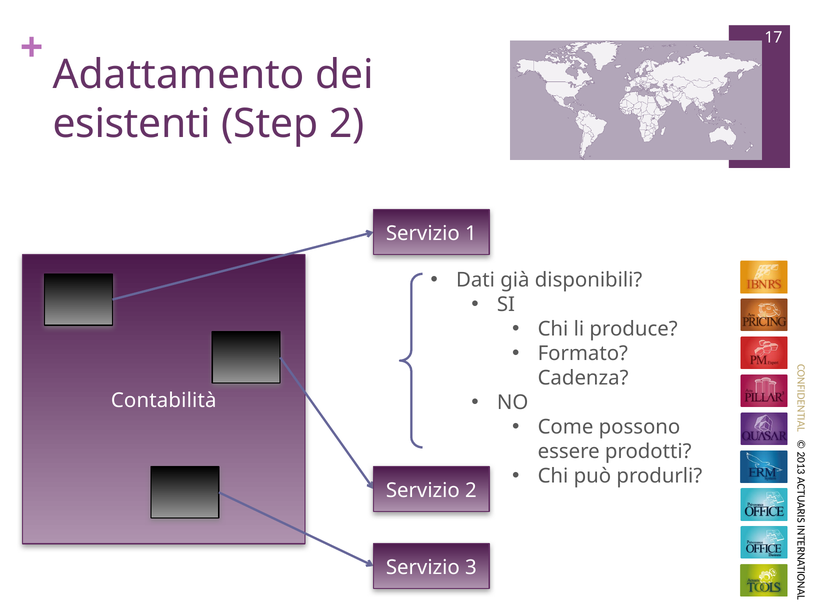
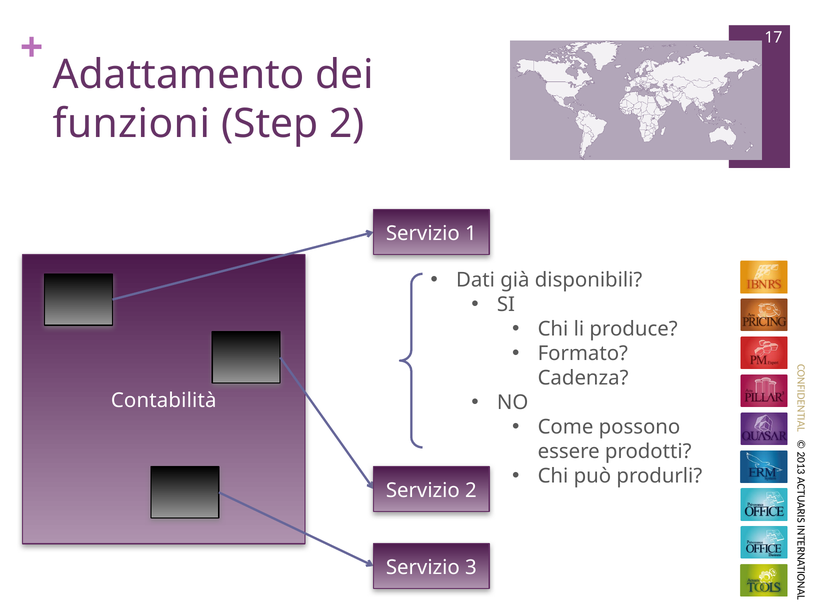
esistenti: esistenti -> funzioni
